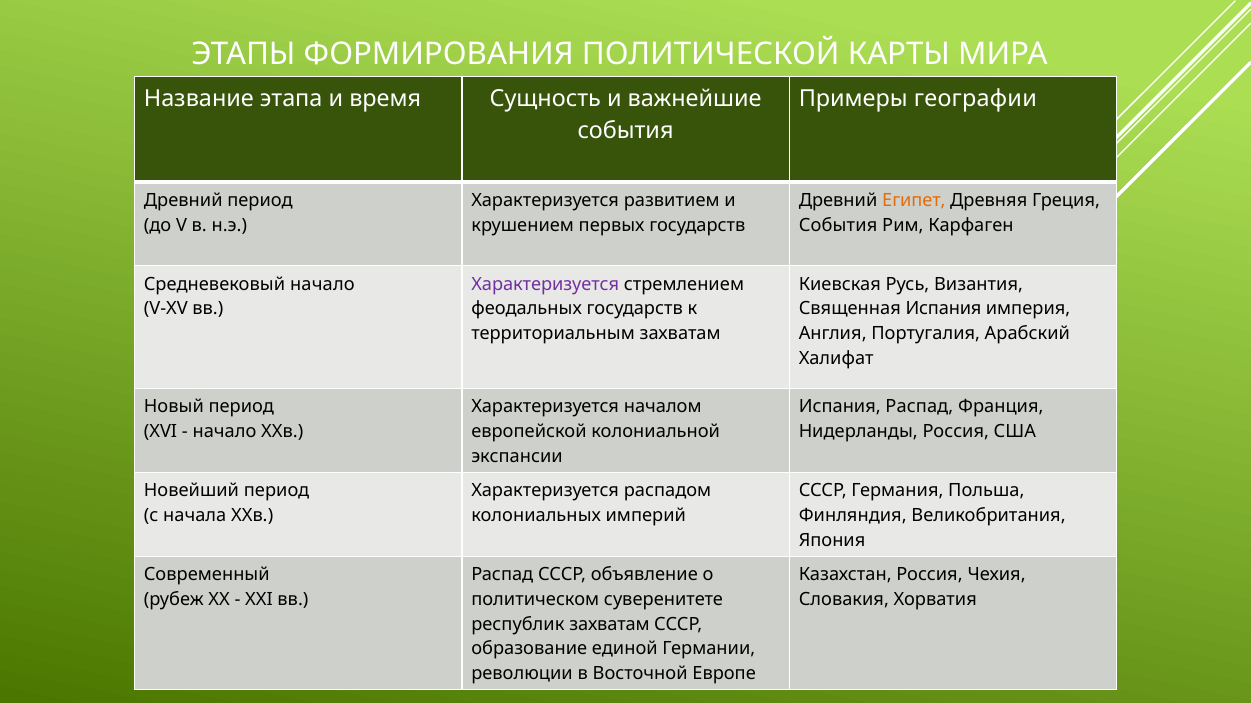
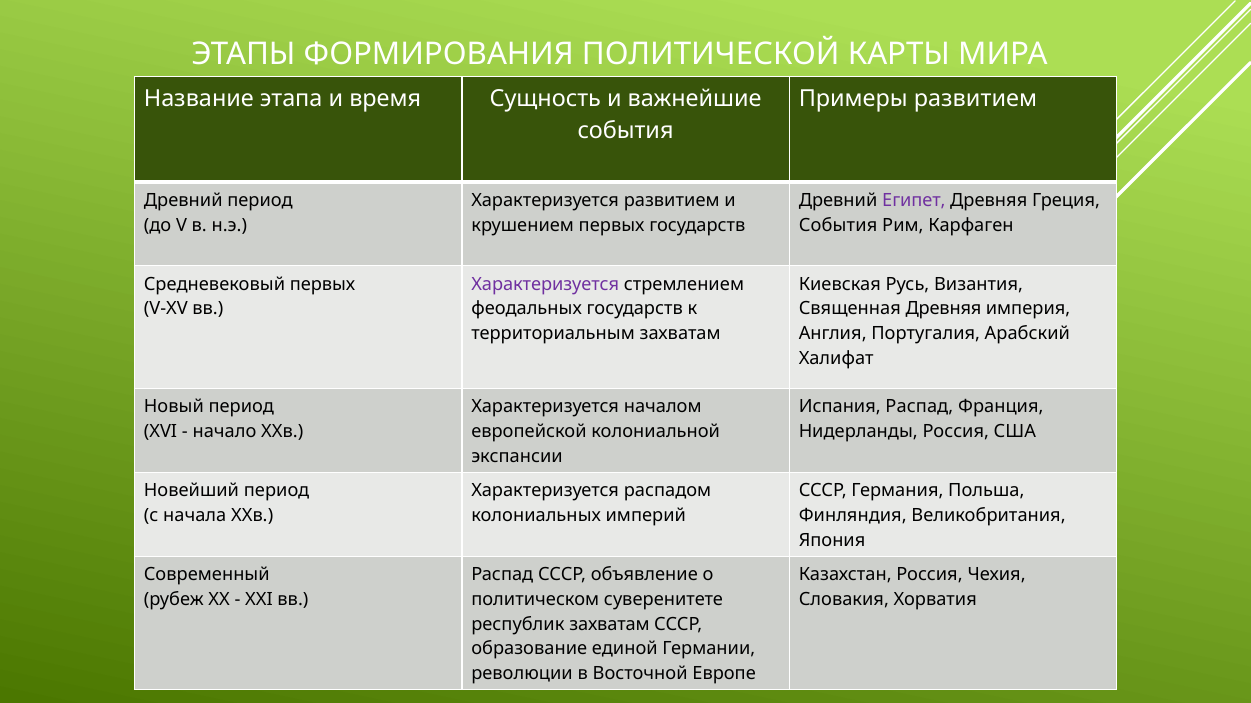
Примеры географии: географии -> развитием
Египет colour: orange -> purple
Средневековый начало: начало -> первых
Священная Испания: Испания -> Древняя
